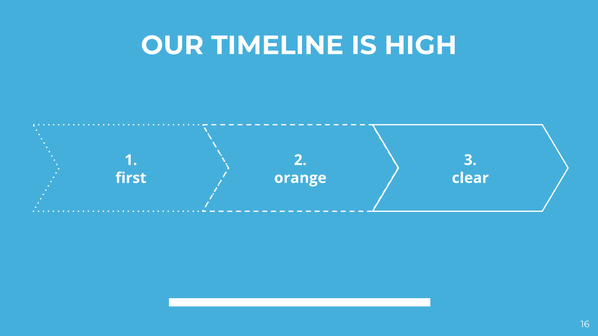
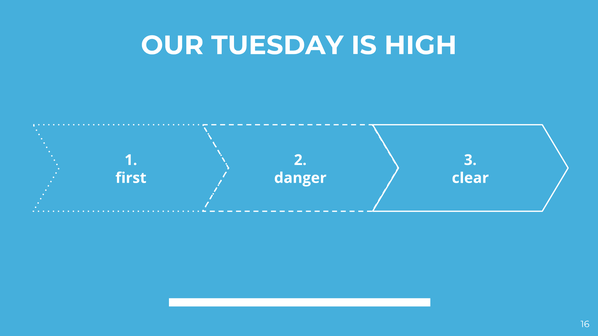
TIMELINE: TIMELINE -> TUESDAY
orange: orange -> danger
